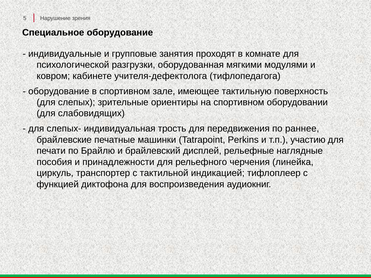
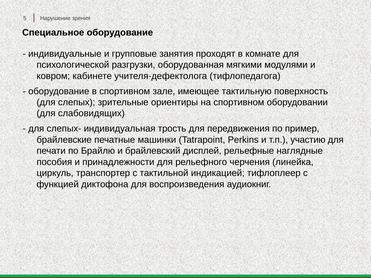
раннее: раннее -> пример
